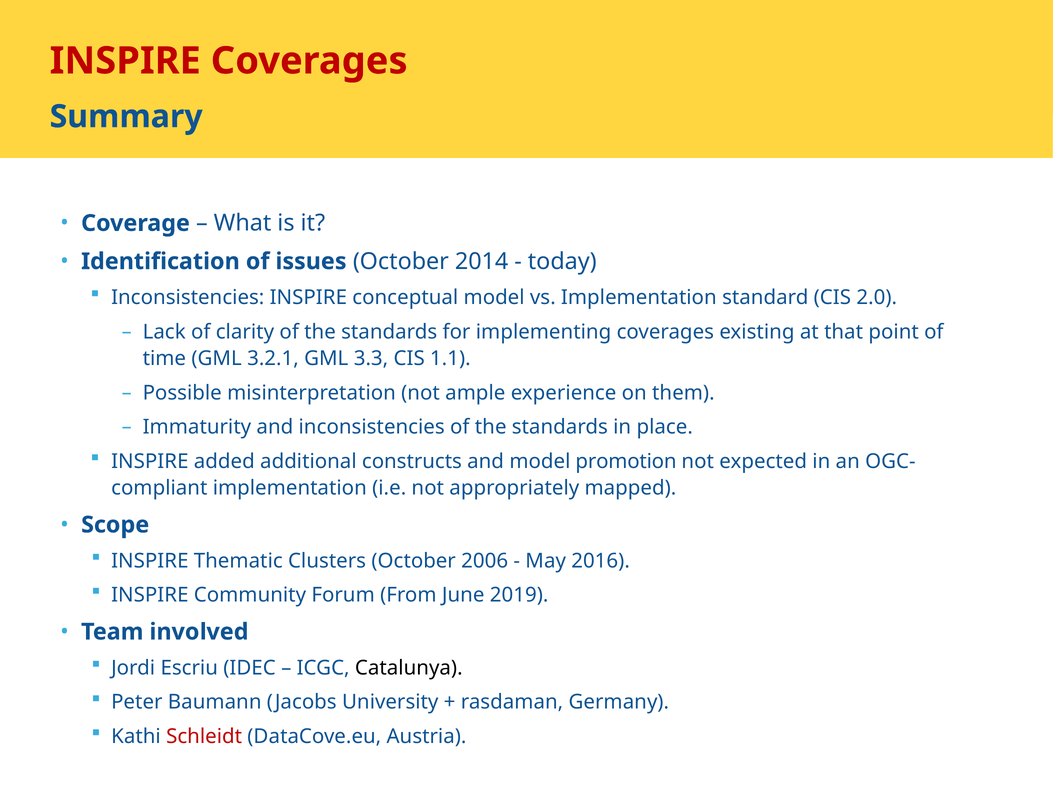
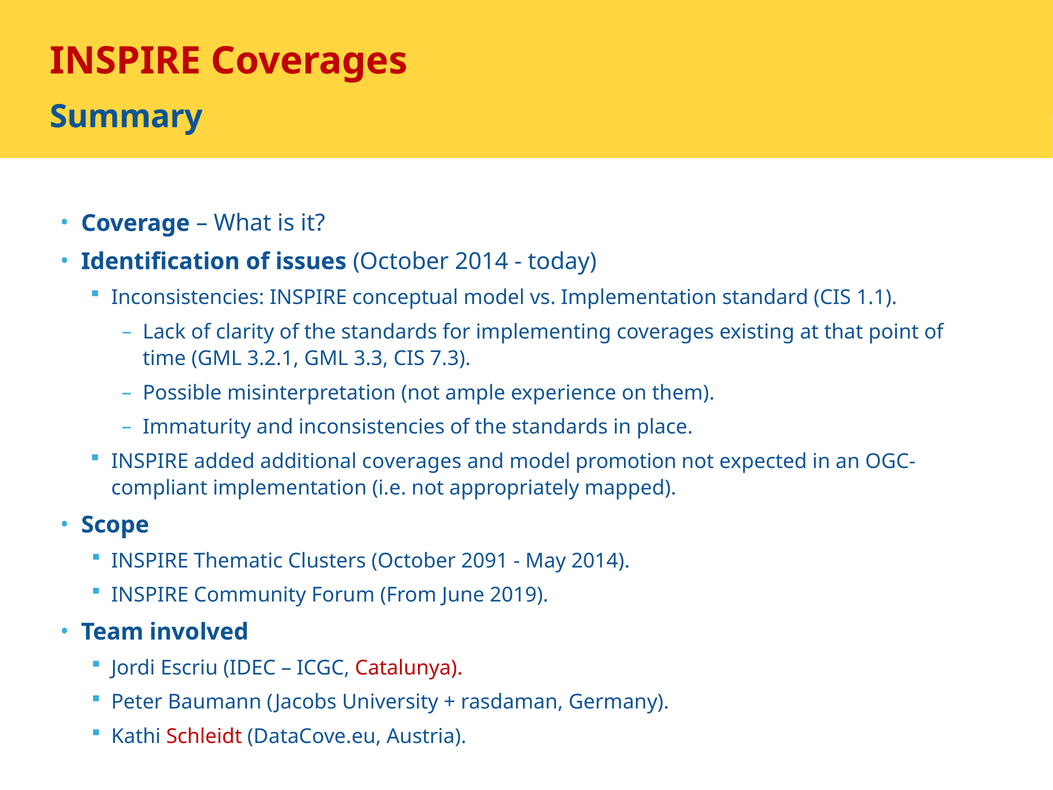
2.0: 2.0 -> 1.1
1.1: 1.1 -> 7.3
additional constructs: constructs -> coverages
2006: 2006 -> 2091
May 2016: 2016 -> 2014
Catalunya colour: black -> red
